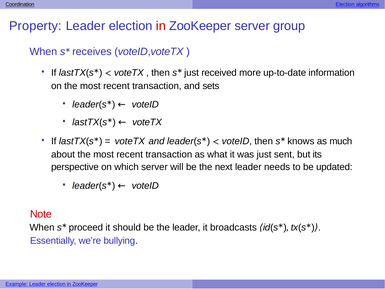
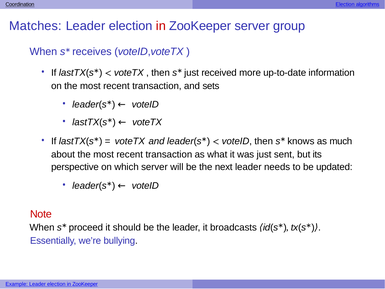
Property: Property -> Matches
